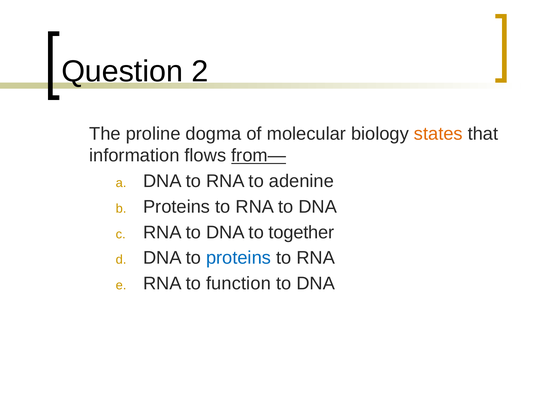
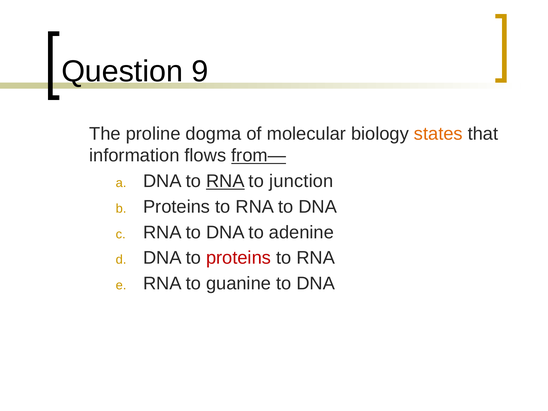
2: 2 -> 9
RNA at (225, 181) underline: none -> present
adenine: adenine -> junction
together: together -> adenine
proteins at (239, 258) colour: blue -> red
function: function -> guanine
